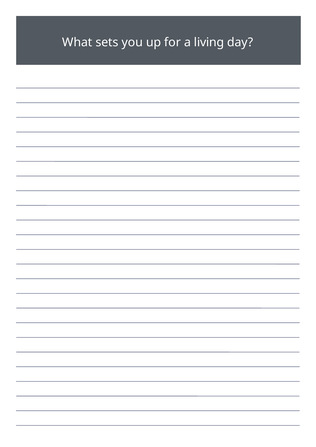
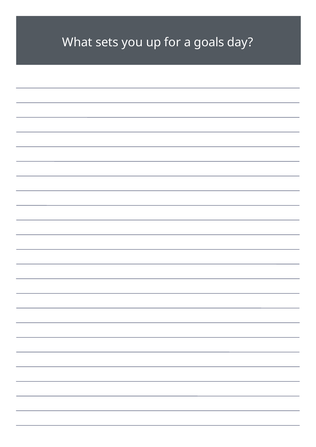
living: living -> goals
